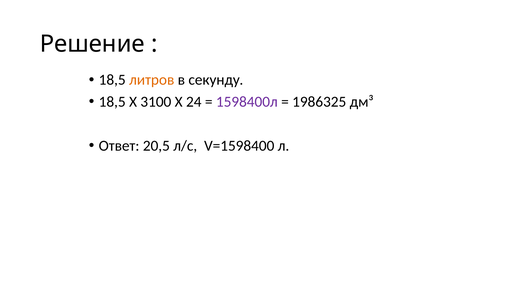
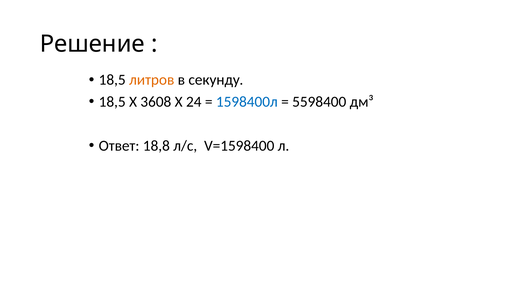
3100: 3100 -> 3608
1598400л colour: purple -> blue
1986325: 1986325 -> 5598400
20,5: 20,5 -> 18,8
